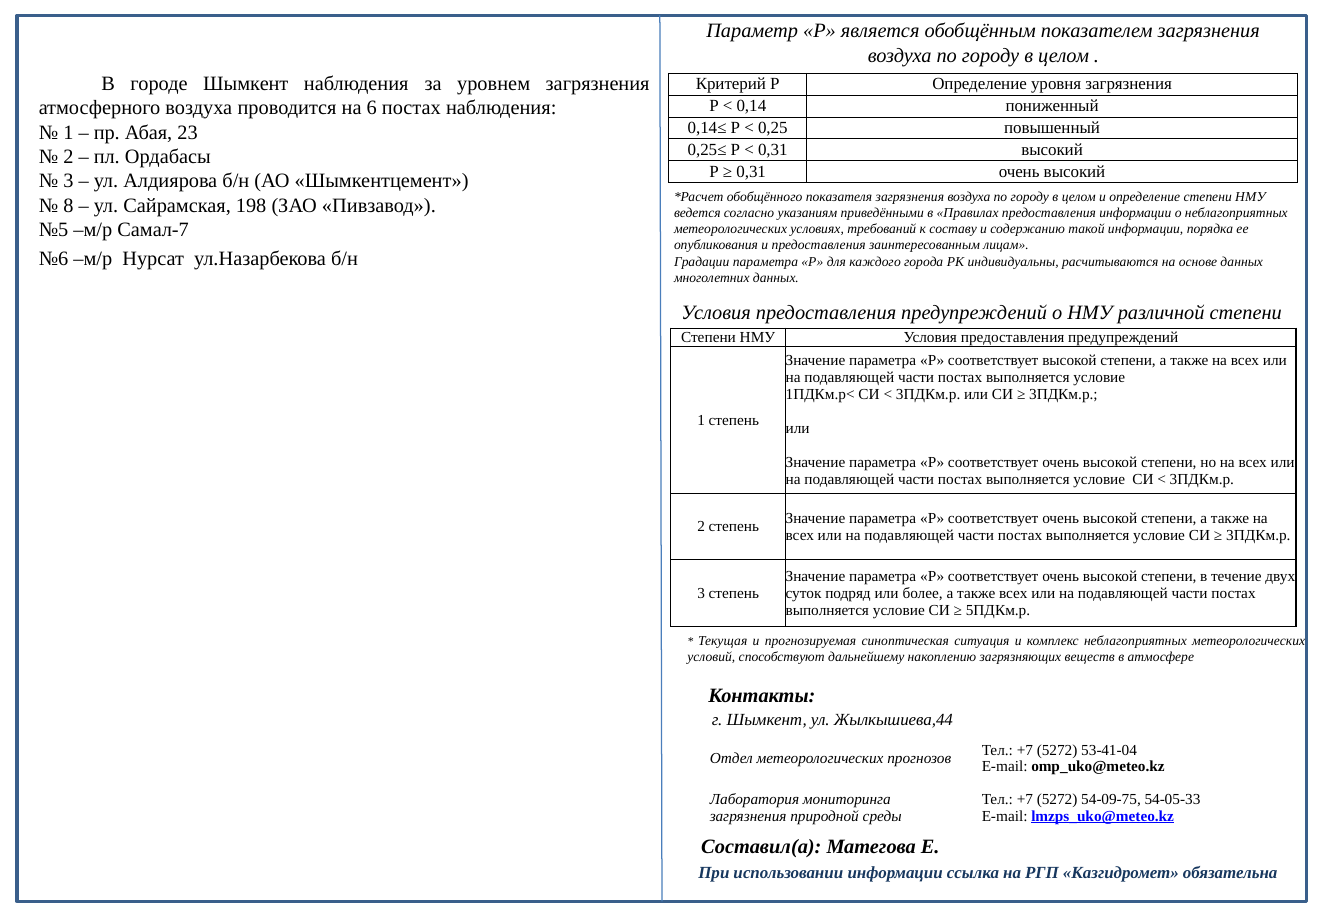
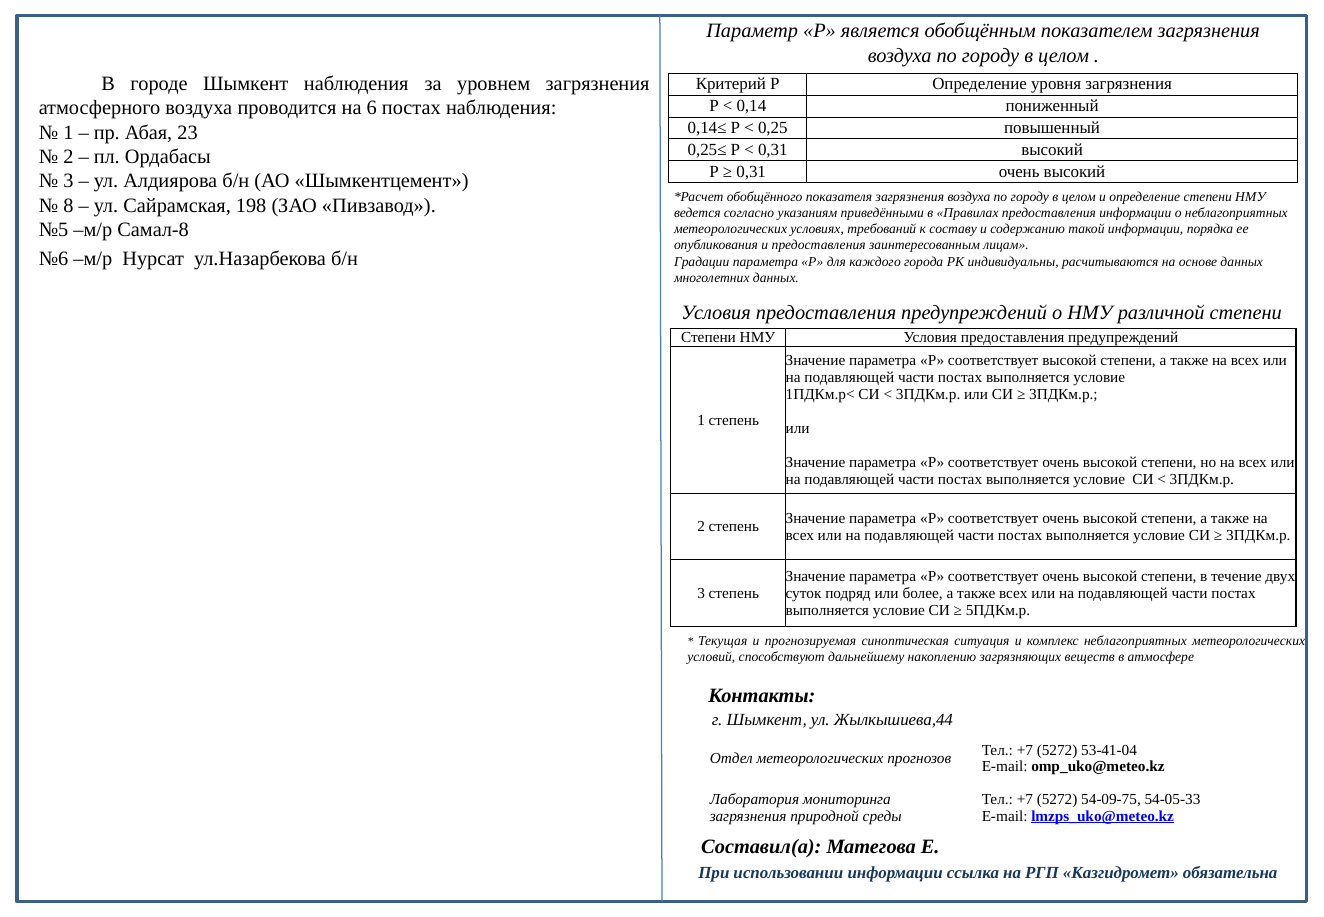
Самал-7: Самал-7 -> Самал-8
